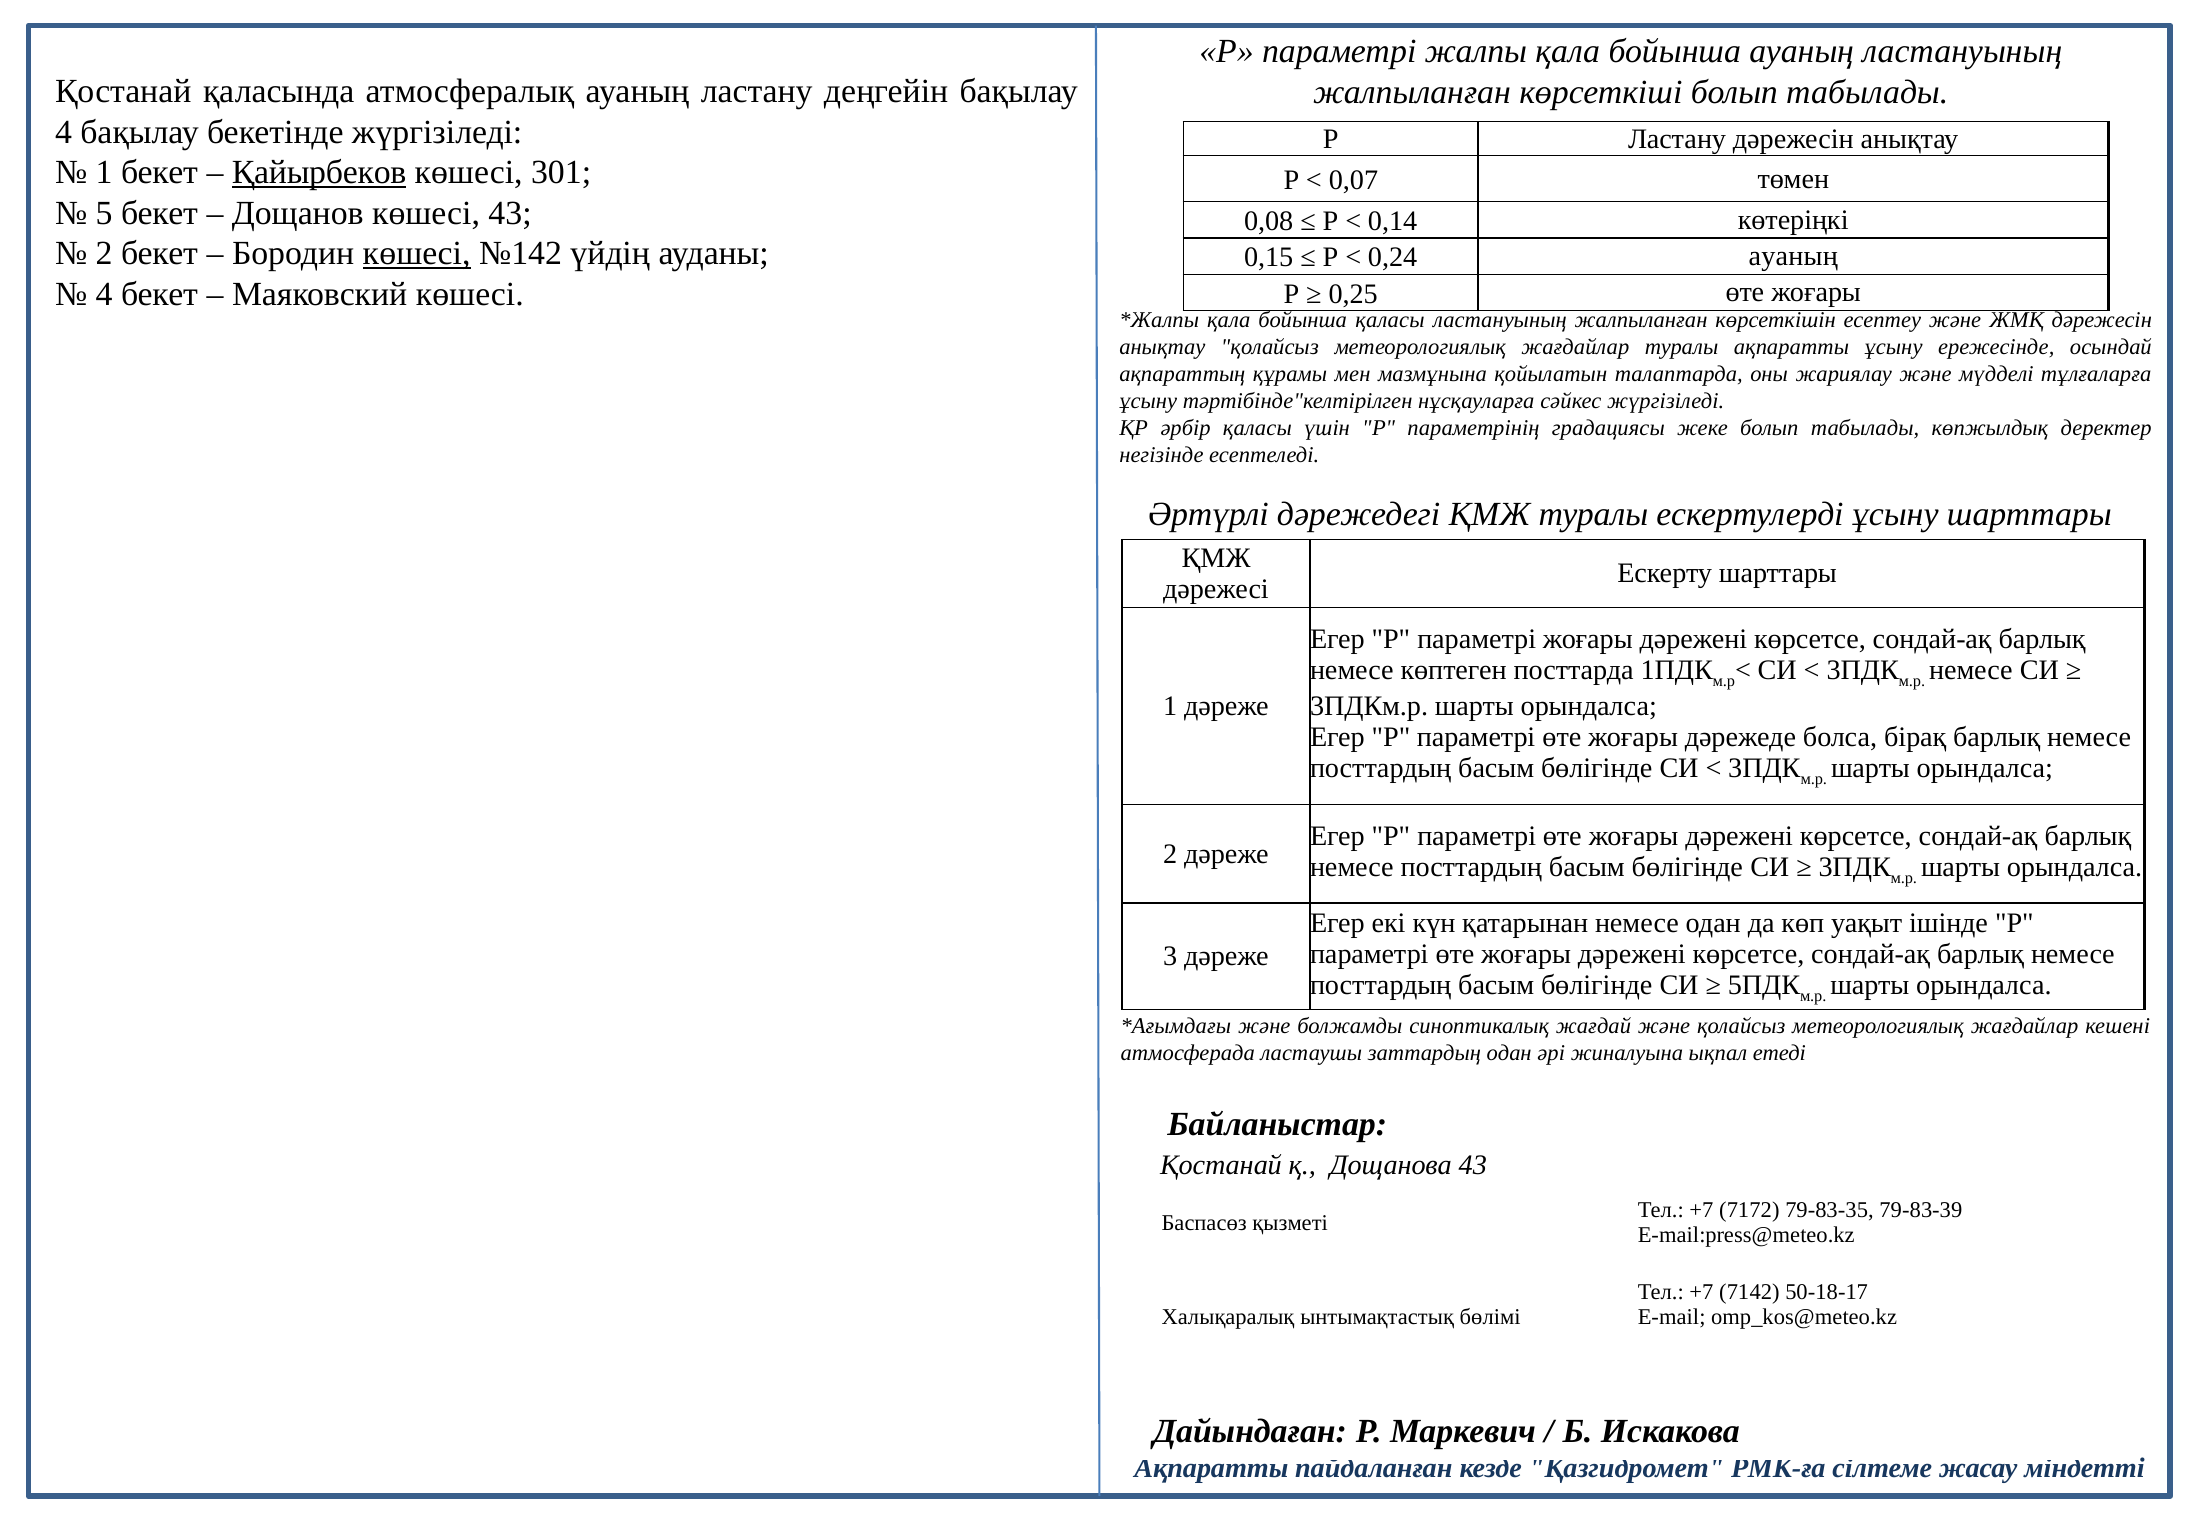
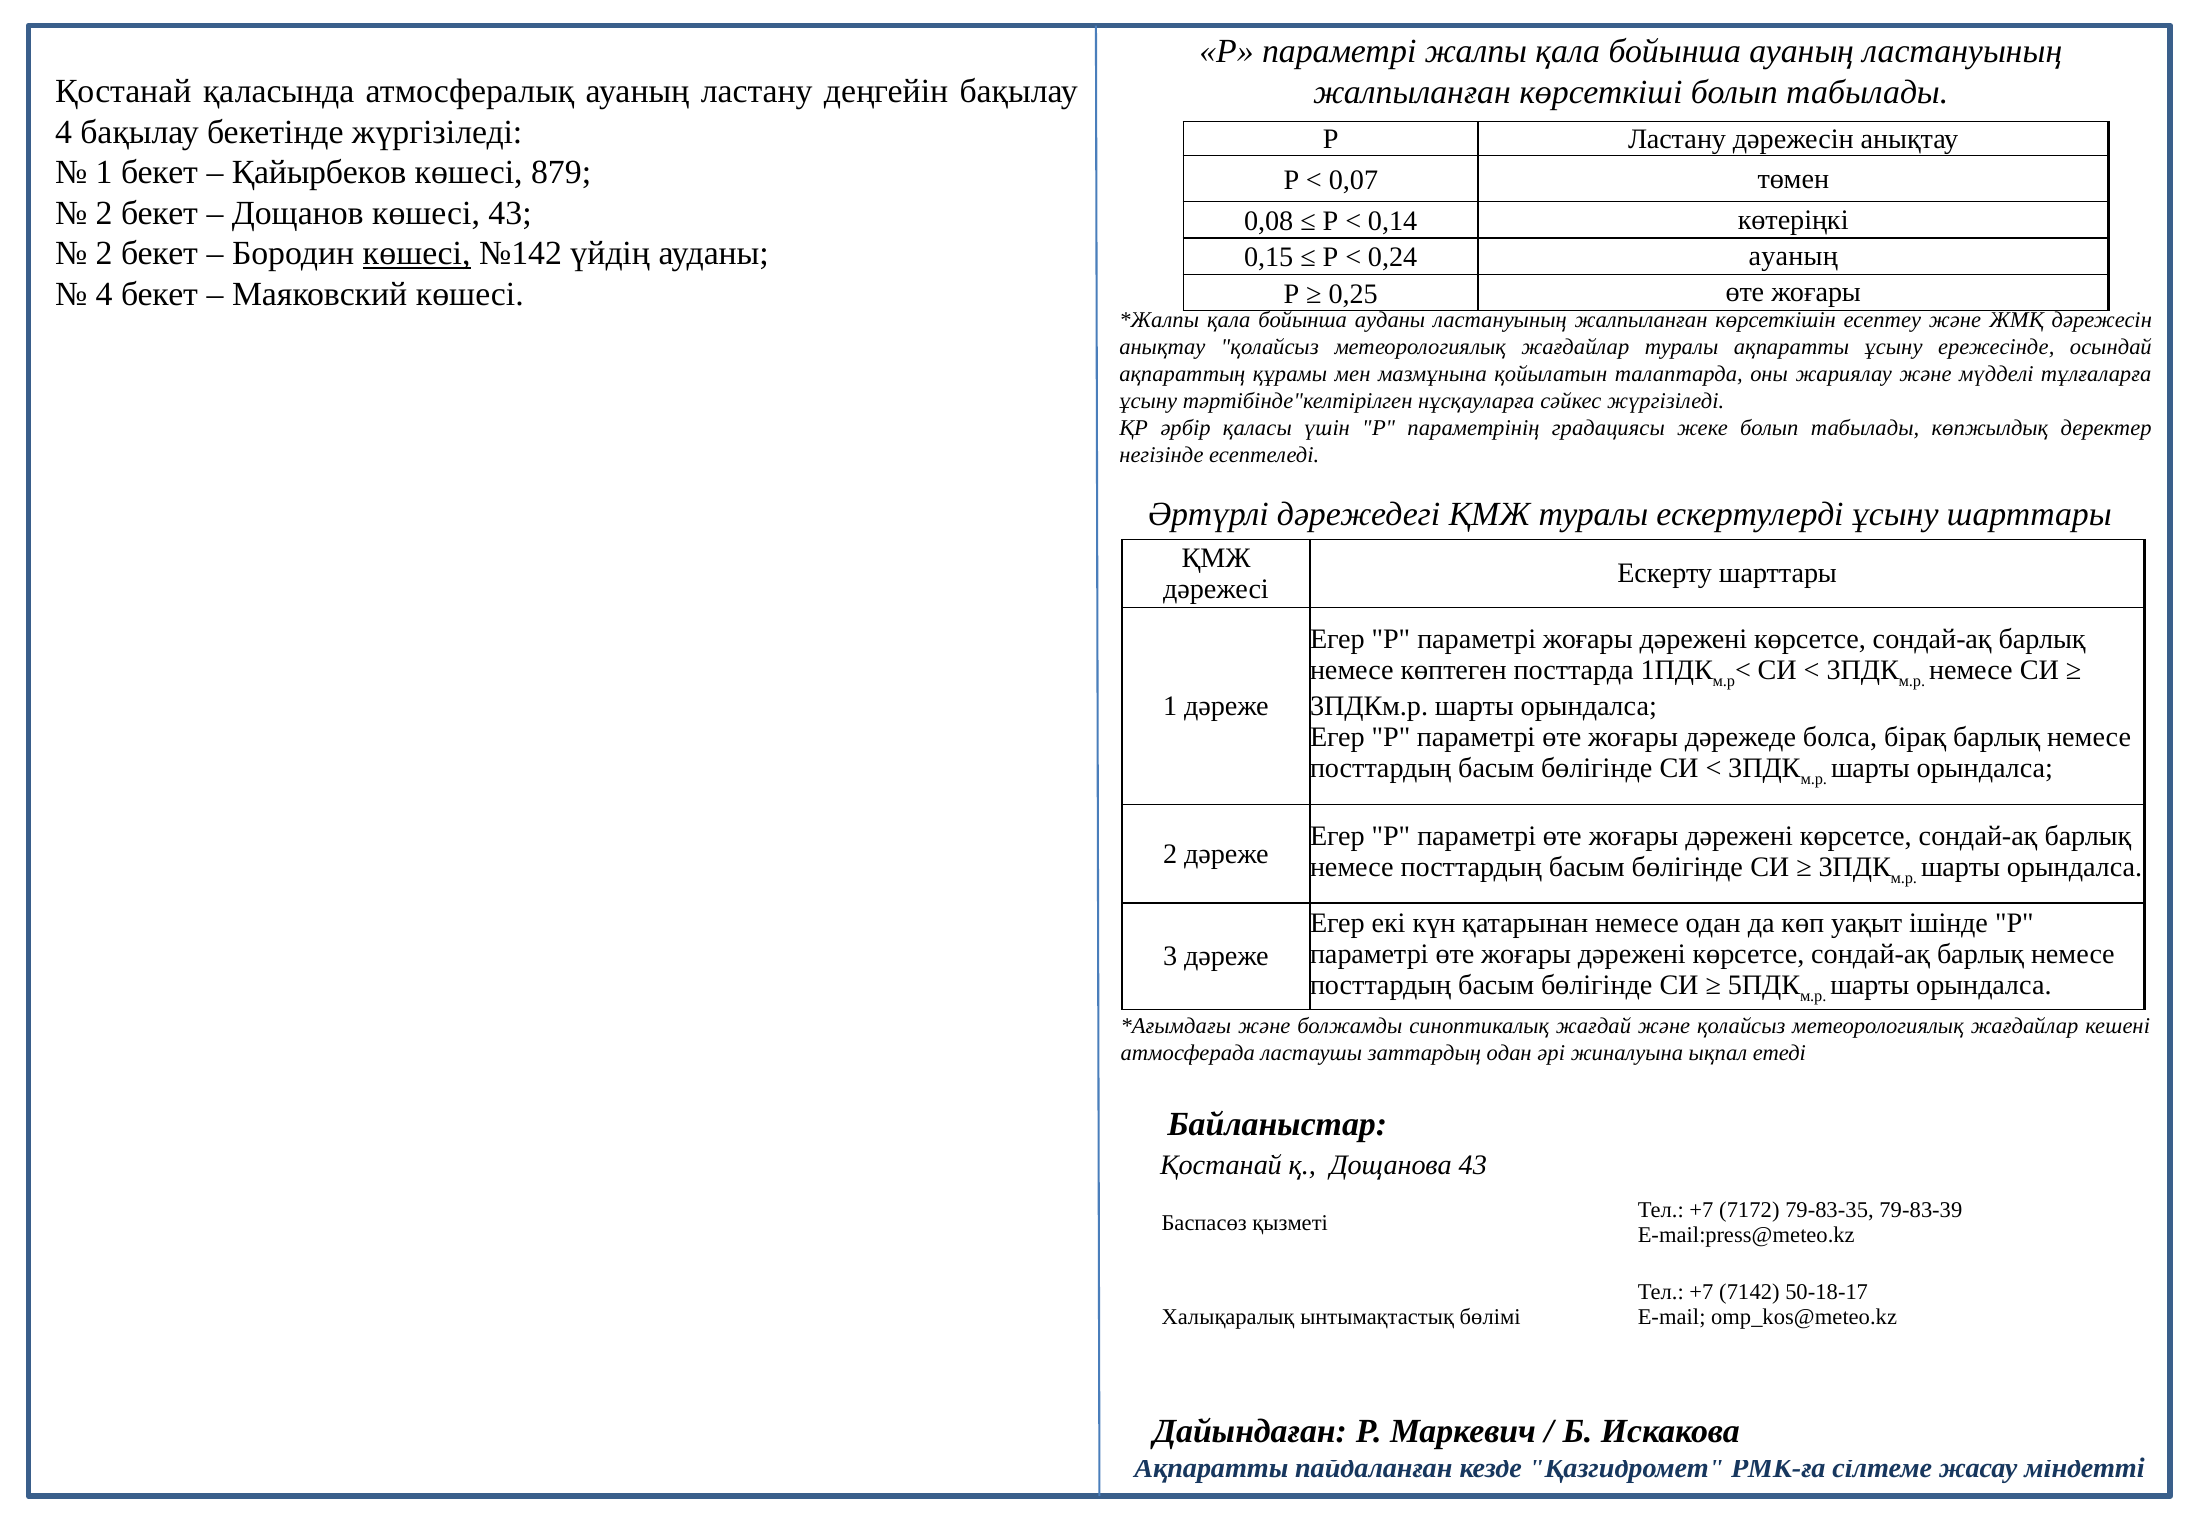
Қайырбеков underline: present -> none
301: 301 -> 879
5 at (104, 213): 5 -> 2
бойынша қаласы: қаласы -> ауданы
